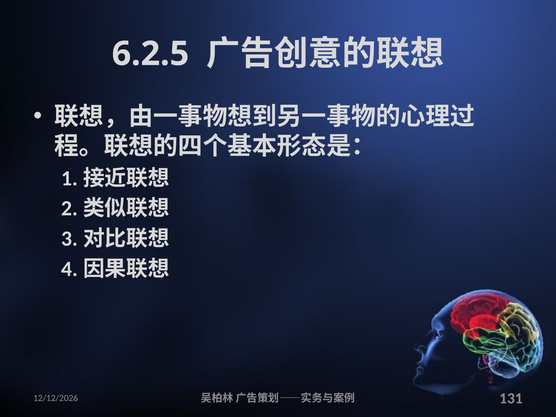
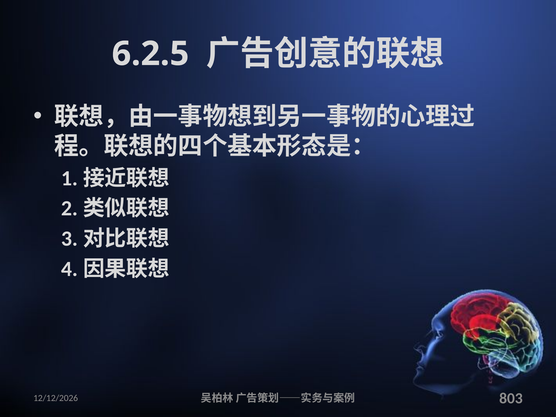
131: 131 -> 803
